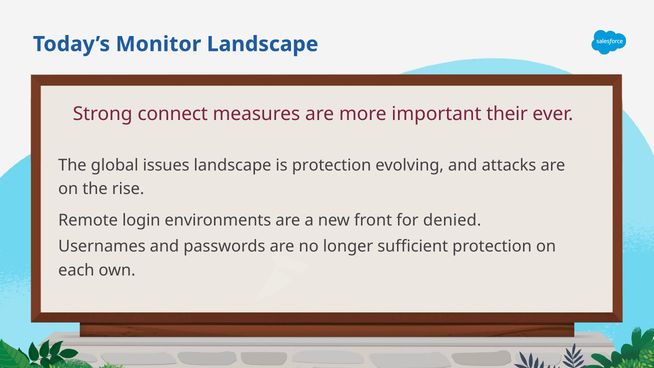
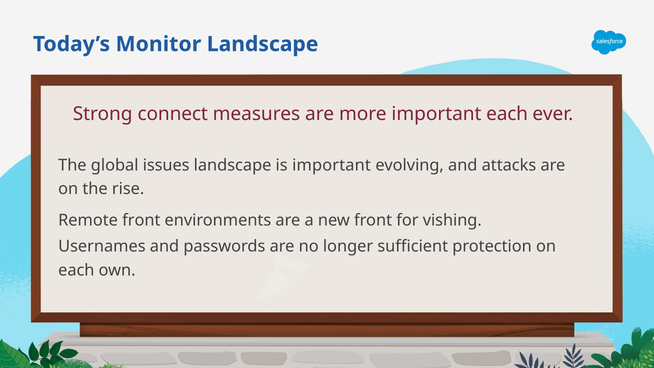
important their: their -> each
is protection: protection -> important
Remote login: login -> front
denied: denied -> vishing
